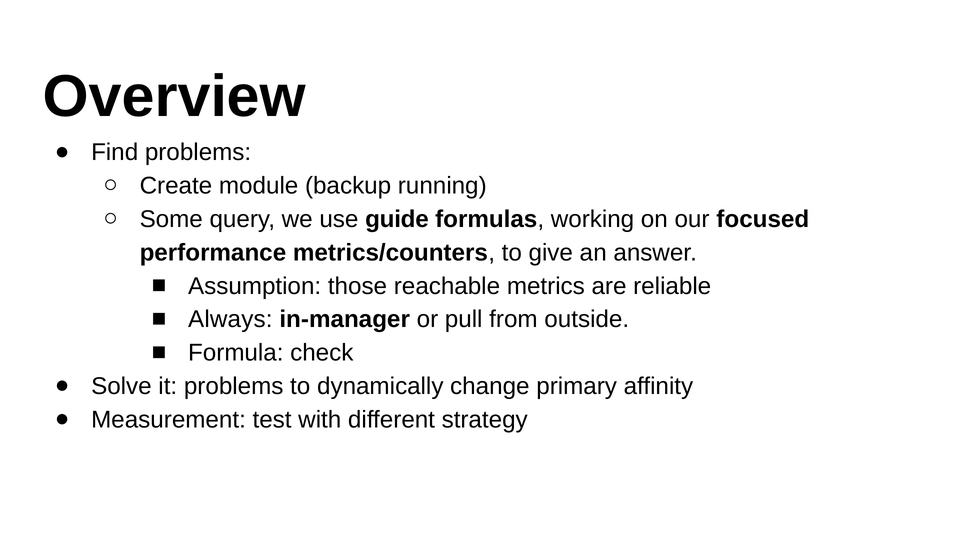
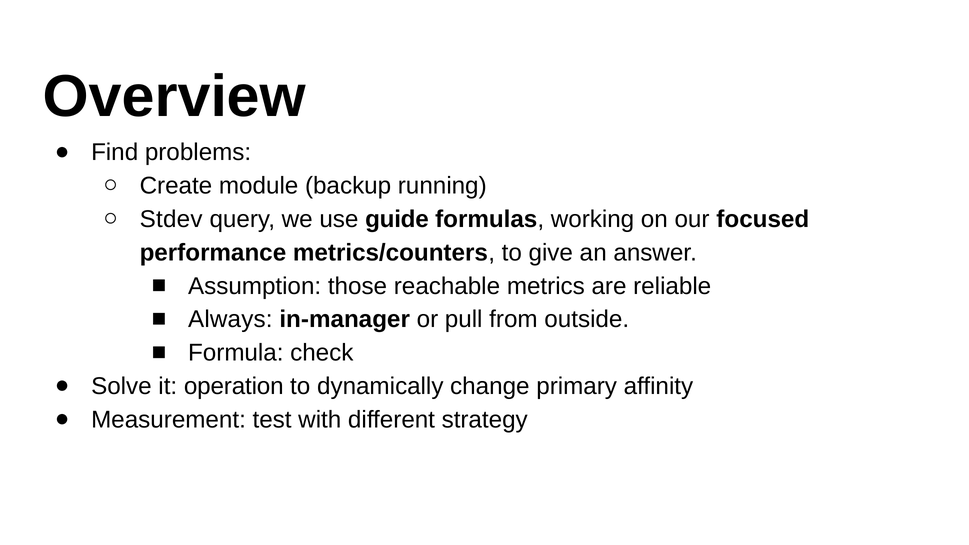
Some: Some -> Stdev
it problems: problems -> operation
